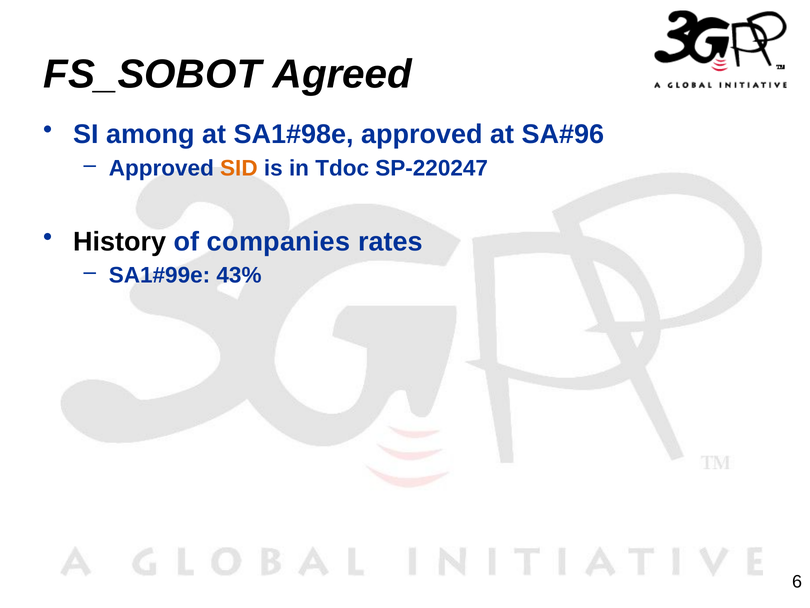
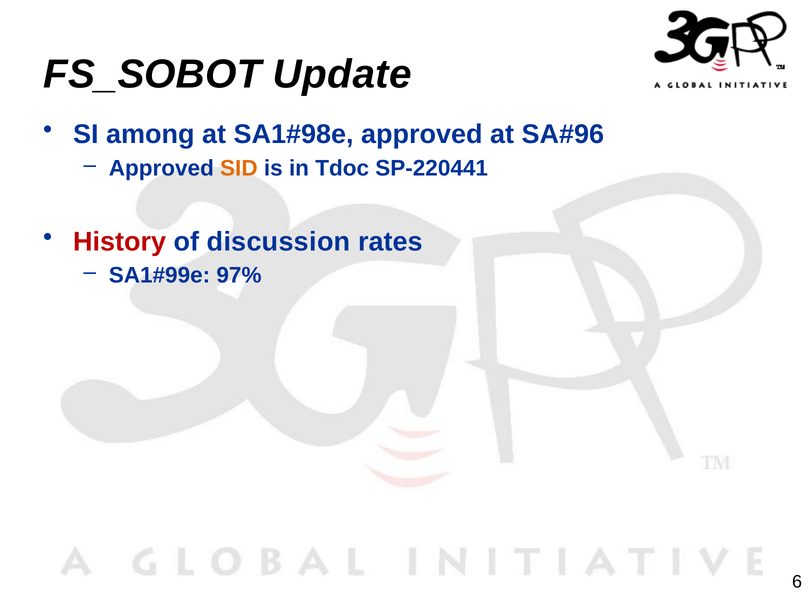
Agreed: Agreed -> Update
SP-220247: SP-220247 -> SP-220441
History colour: black -> red
companies: companies -> discussion
43%: 43% -> 97%
